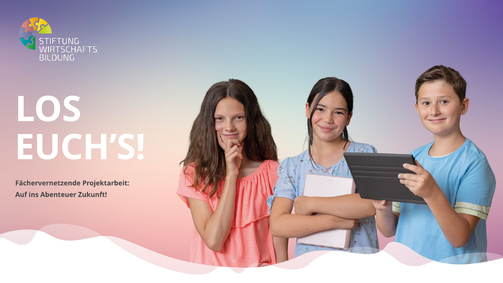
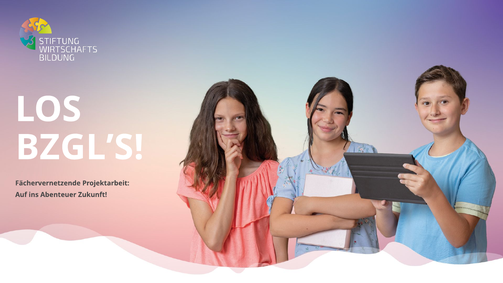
EUCH’S: EUCH’S -> BZGL’S
